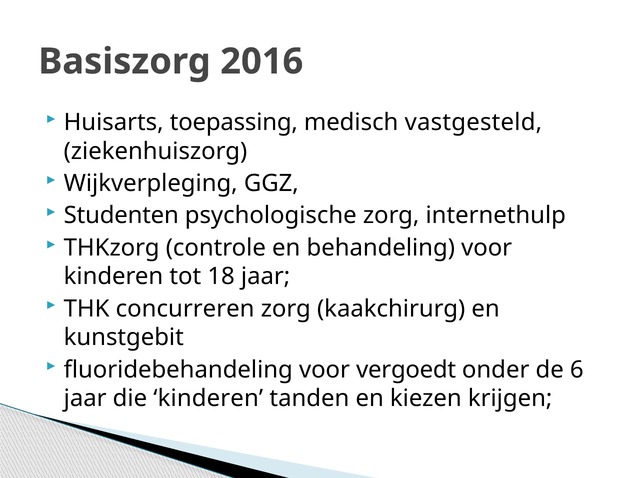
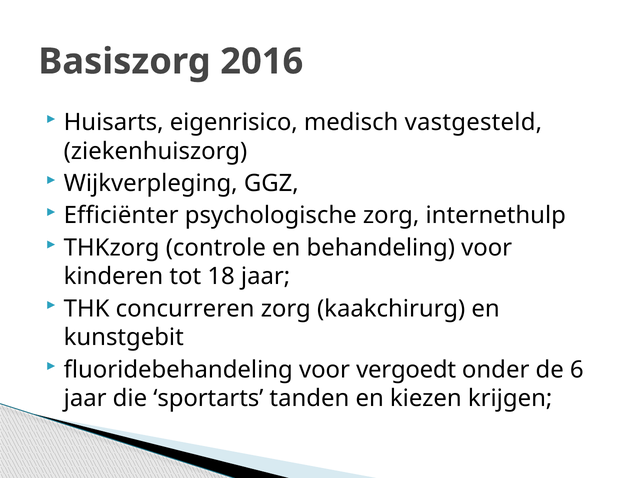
toepassing: toepassing -> eigenrisico
Studenten: Studenten -> Efficiënter
die kinderen: kinderen -> sportarts
